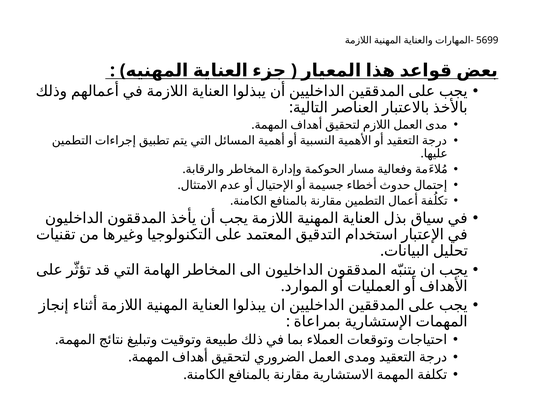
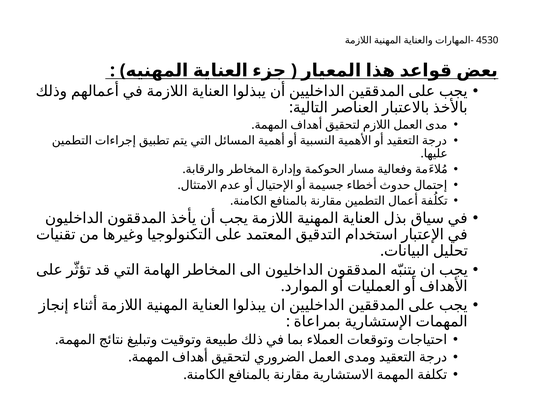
5699: 5699 -> 4530
